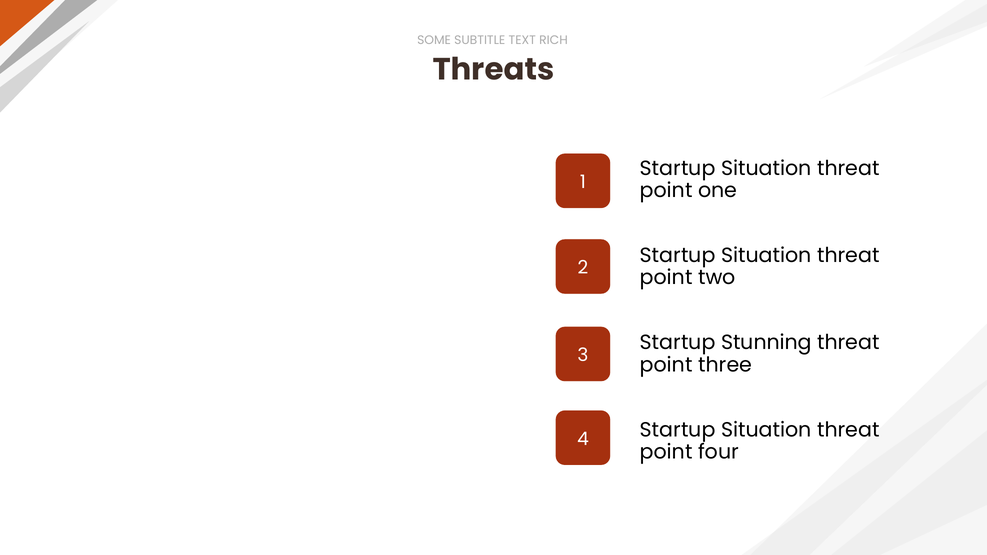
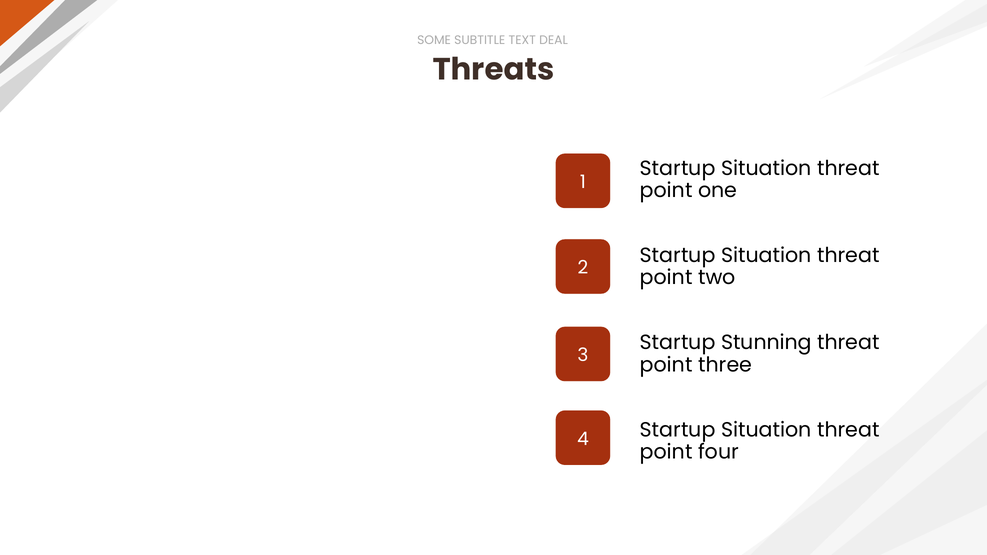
RICH: RICH -> DEAL
